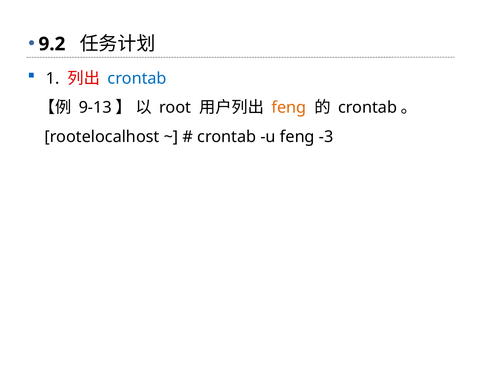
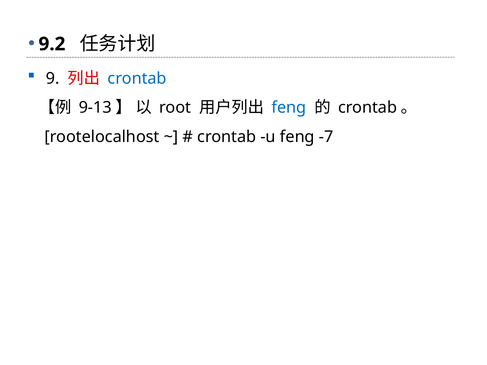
1: 1 -> 9
feng at (289, 108) colour: orange -> blue
-3: -3 -> -7
